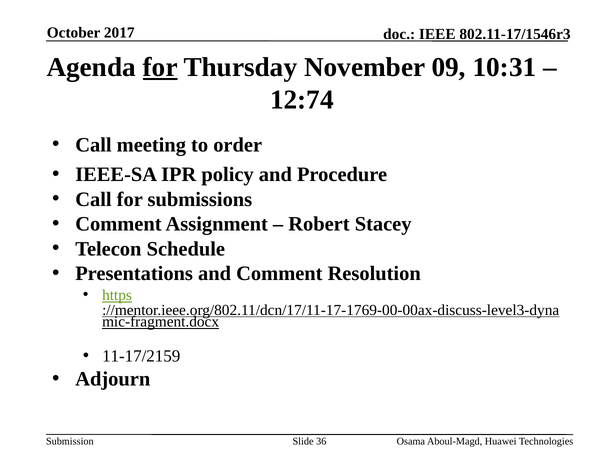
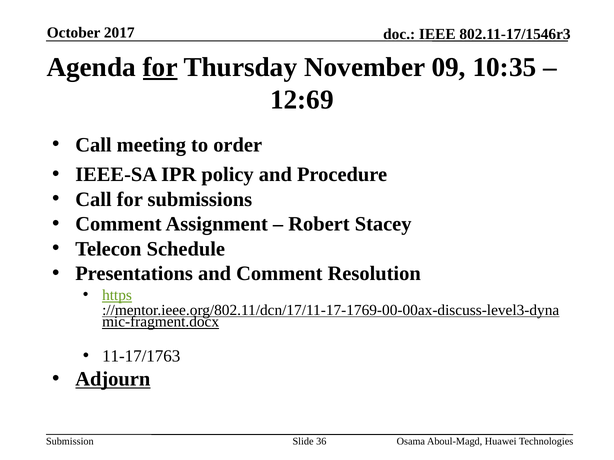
10:31: 10:31 -> 10:35
12:74: 12:74 -> 12:69
11-17/2159: 11-17/2159 -> 11-17/1763
Adjourn underline: none -> present
